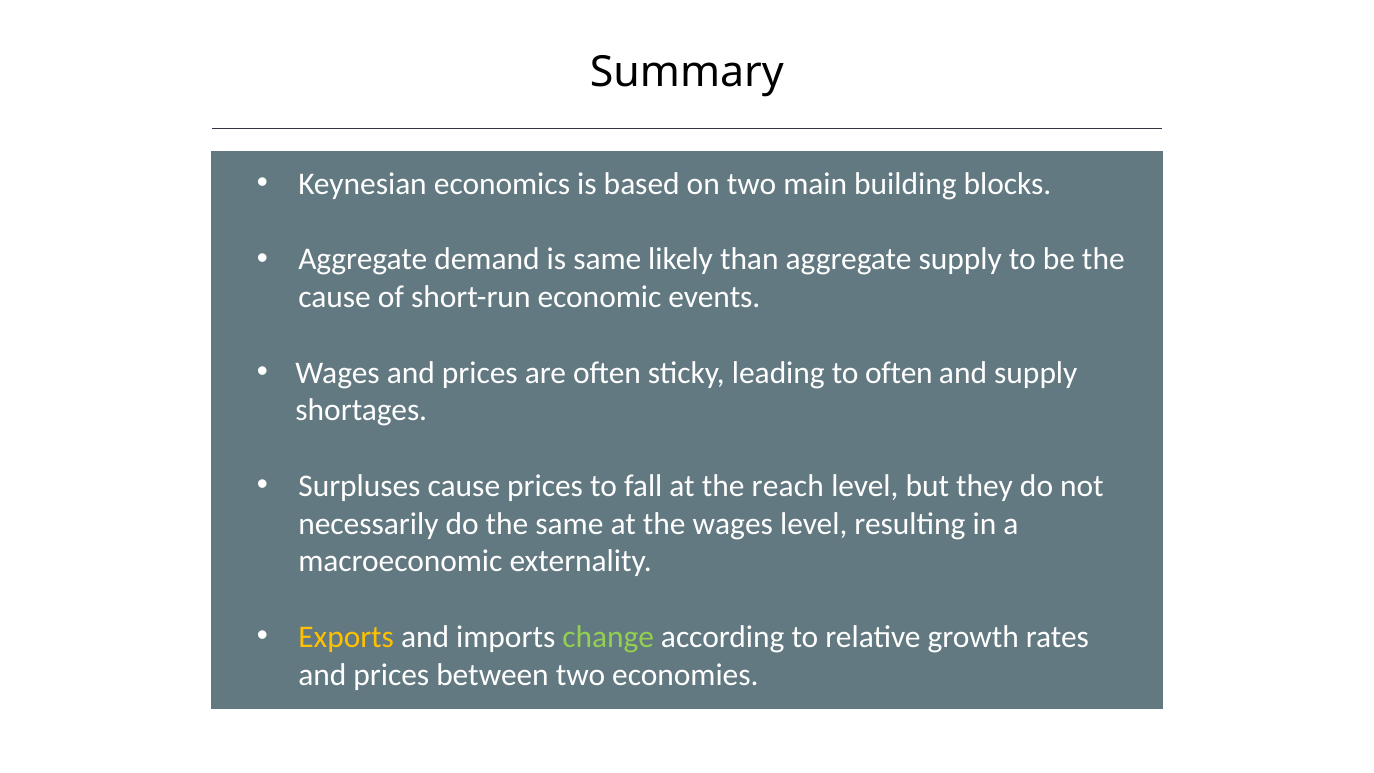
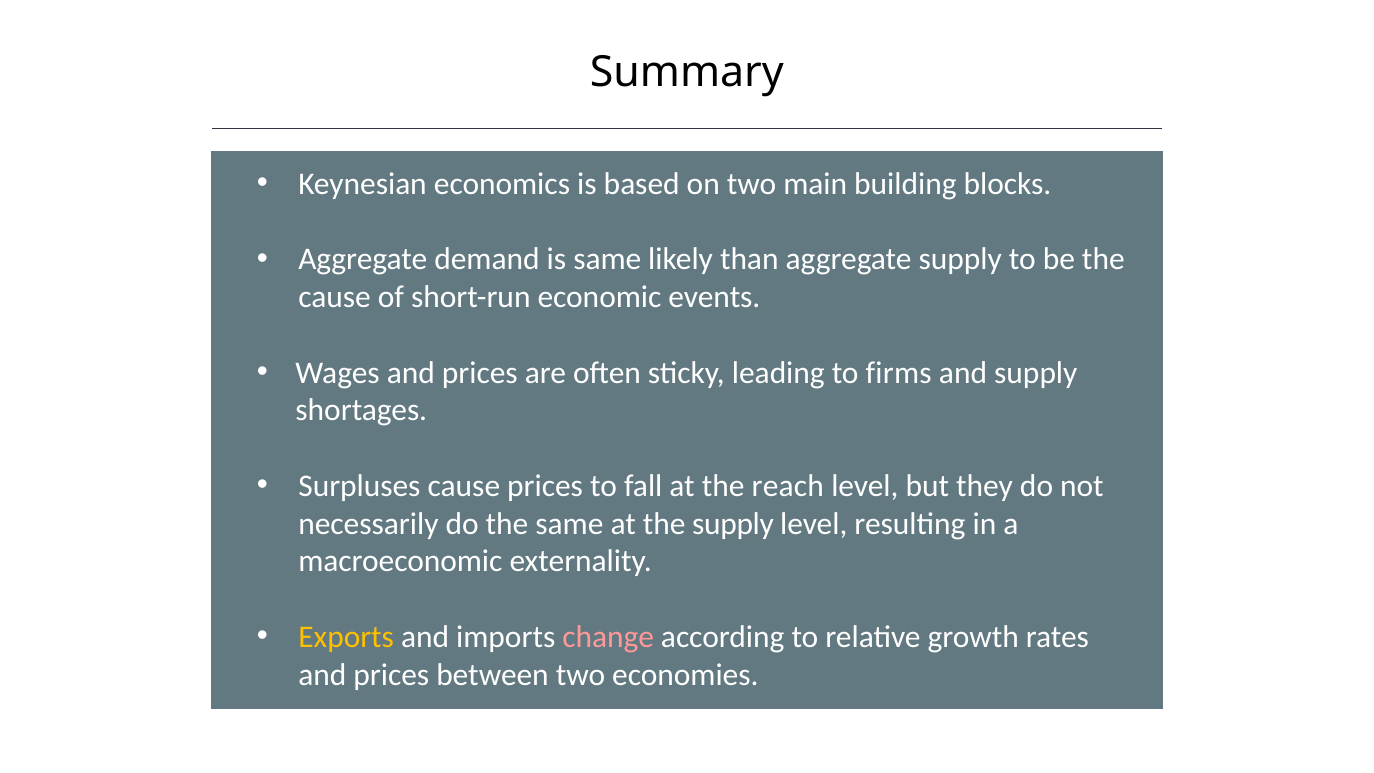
to often: often -> firms
the wages: wages -> supply
change colour: light green -> pink
